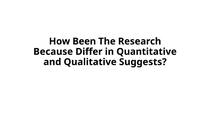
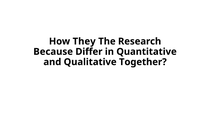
Been: Been -> They
Suggests: Suggests -> Together
